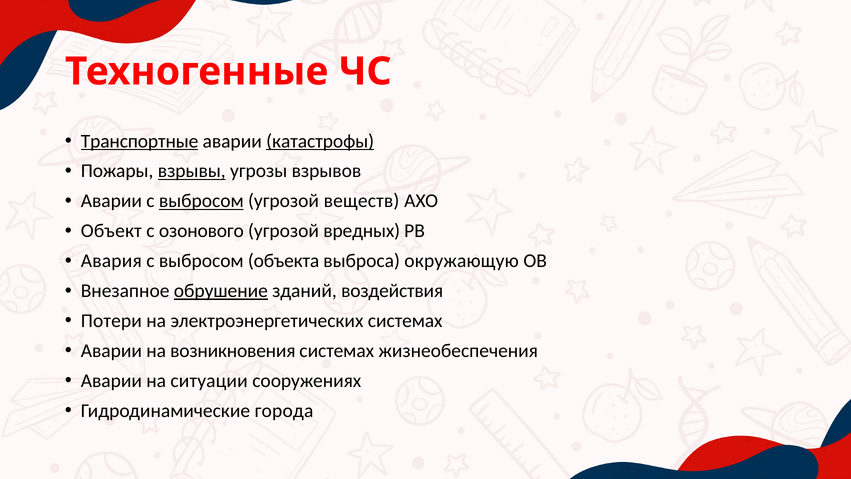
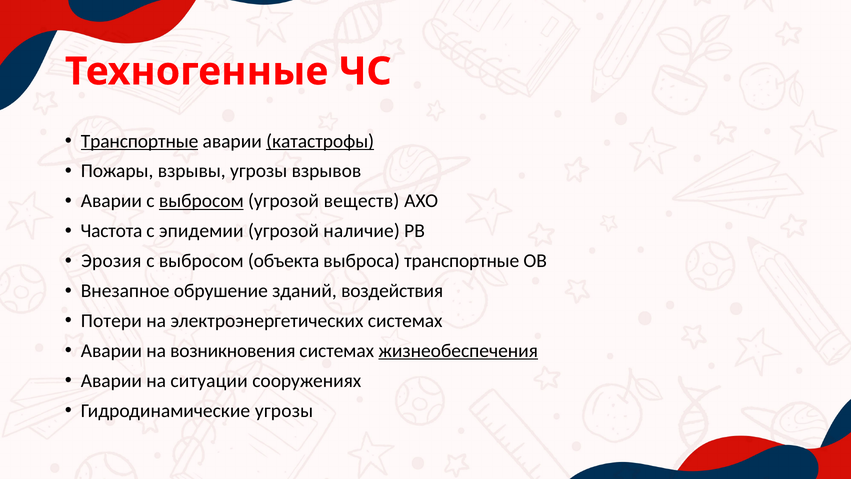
взрывы underline: present -> none
Объект: Объект -> Частота
озонового: озонового -> эпидемии
вредных: вредных -> наличие
Авария: Авария -> Эрозия
выброса окружающую: окружающую -> транспортные
обрушение underline: present -> none
жизнеобеспечения underline: none -> present
Гидродинамические города: города -> угрозы
